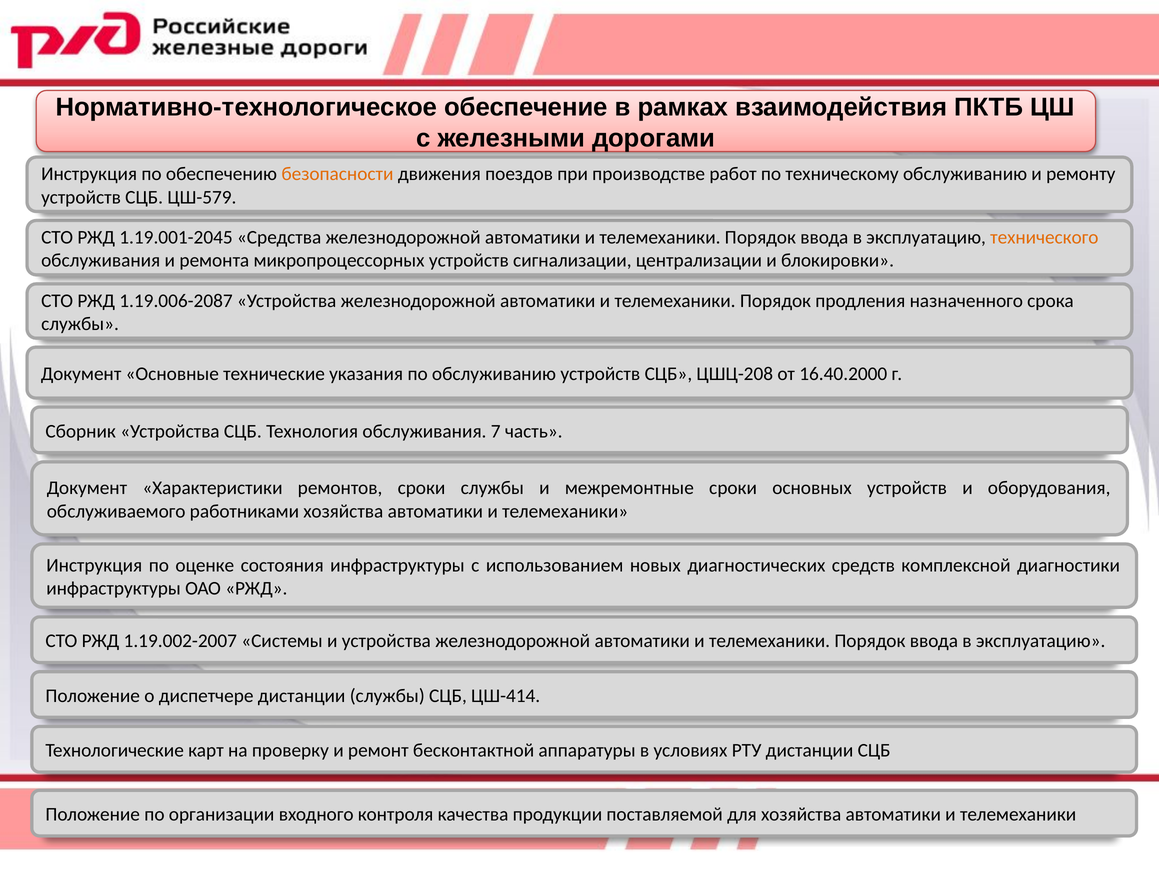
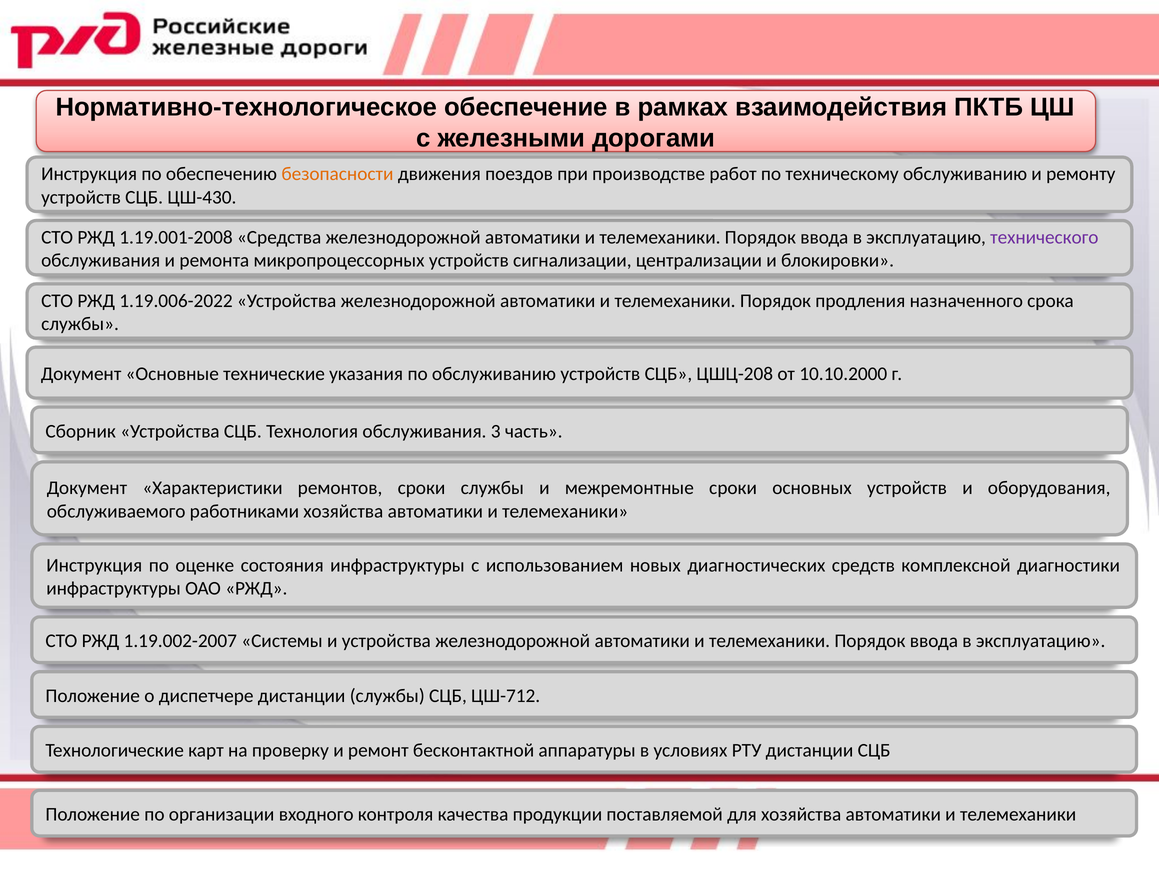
ЦШ-579: ЦШ-579 -> ЦШ-430
1.19.001-2045: 1.19.001-2045 -> 1.19.001-2008
технического colour: orange -> purple
1.19.006-2087: 1.19.006-2087 -> 1.19.006-2022
16.40.2000: 16.40.2000 -> 10.10.2000
7: 7 -> 3
ЦШ-414: ЦШ-414 -> ЦШ-712
